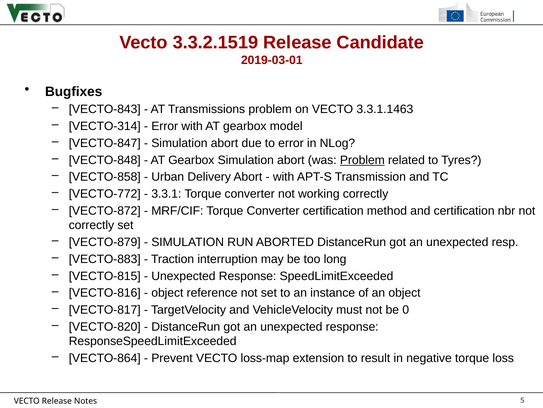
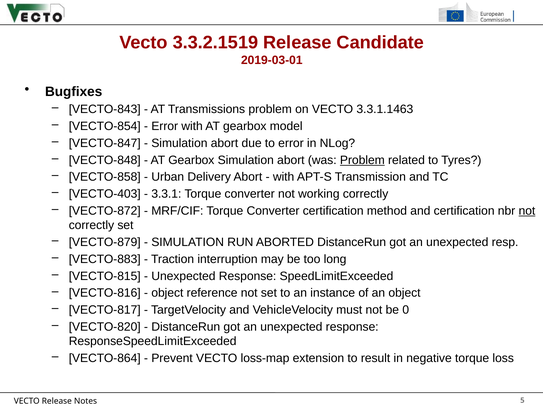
VECTO-314: VECTO-314 -> VECTO-854
VECTO-772: VECTO-772 -> VECTO-403
not at (527, 210) underline: none -> present
